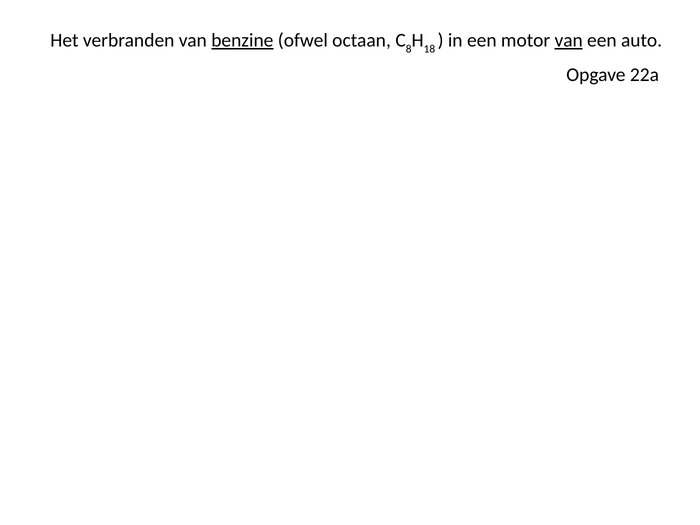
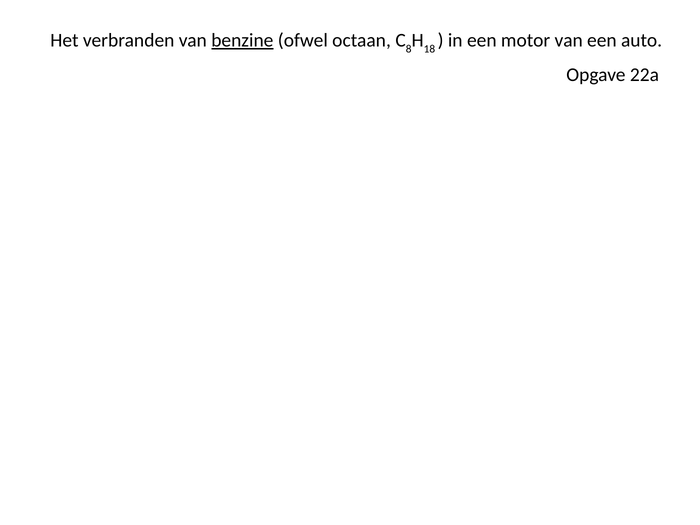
van at (569, 40) underline: present -> none
